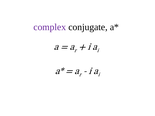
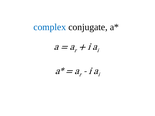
complex colour: purple -> blue
